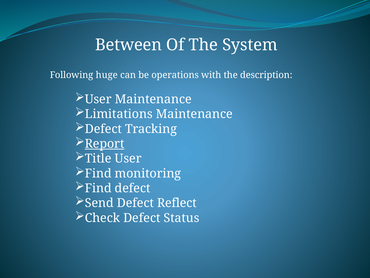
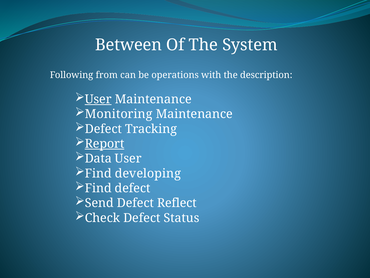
huge: huge -> from
User at (98, 99) underline: none -> present
Limitations: Limitations -> Monitoring
Title: Title -> Data
monitoring: monitoring -> developing
